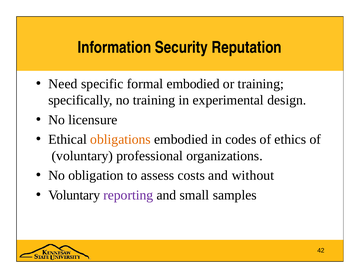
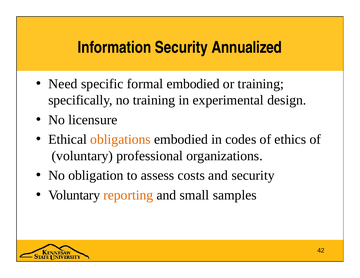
Reputation: Reputation -> Annualized
and without: without -> security
reporting colour: purple -> orange
